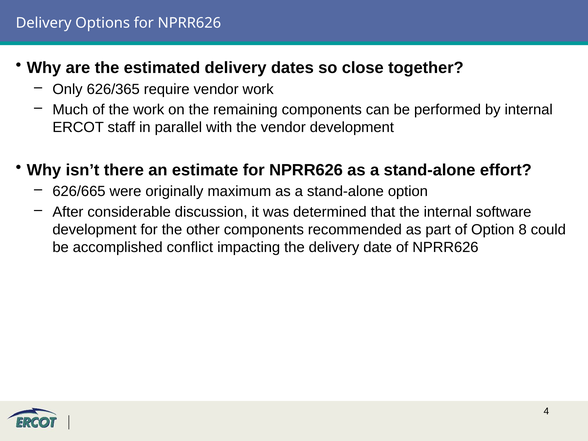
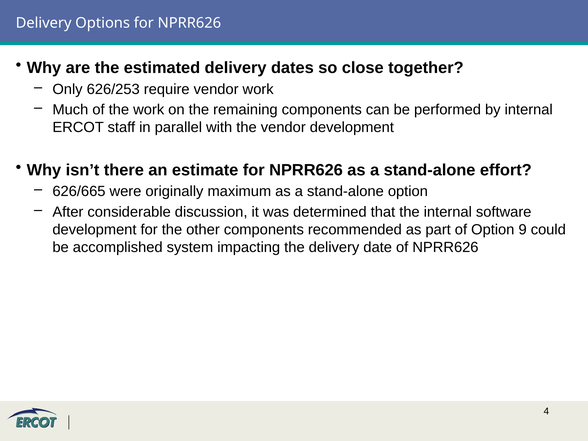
626/365: 626/365 -> 626/253
8: 8 -> 9
conflict: conflict -> system
